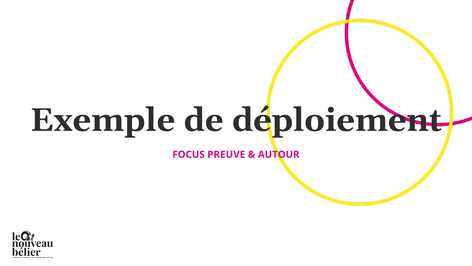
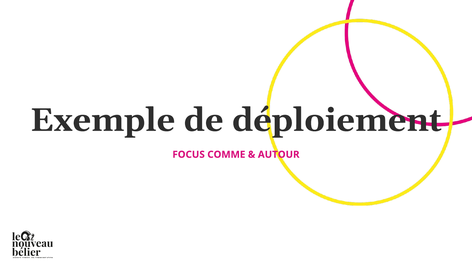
PREUVE: PREUVE -> COMME
